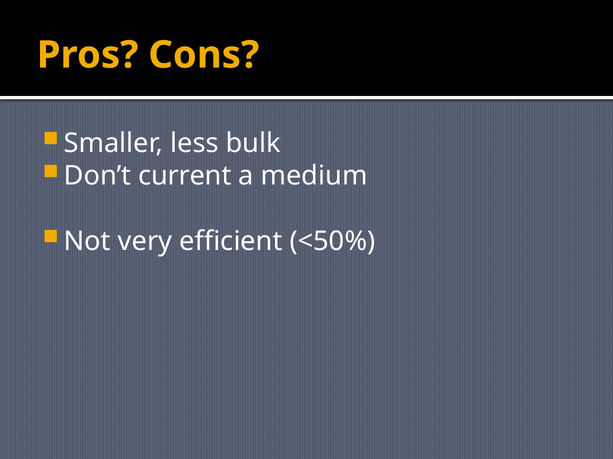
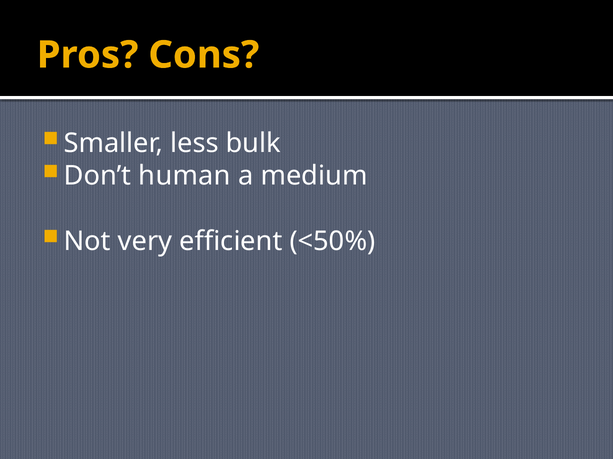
current: current -> human
